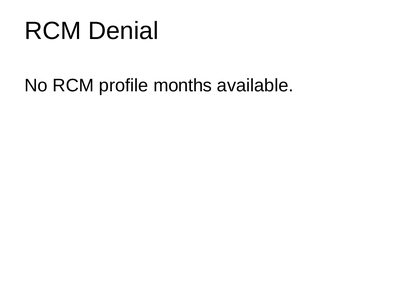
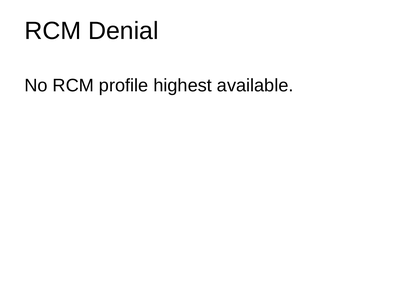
months: months -> highest
